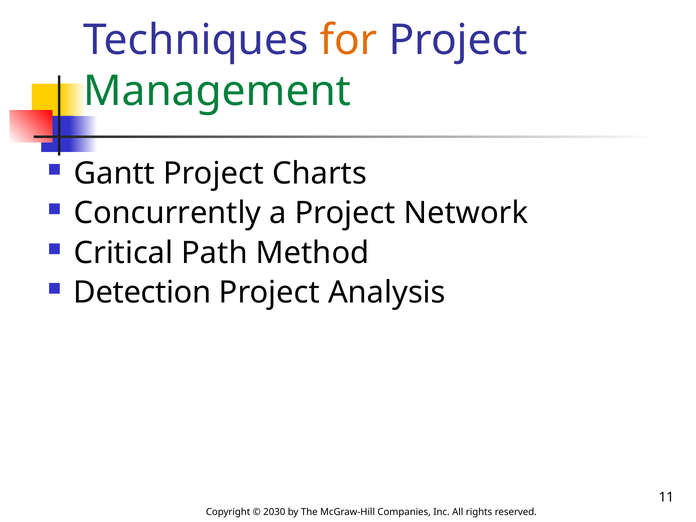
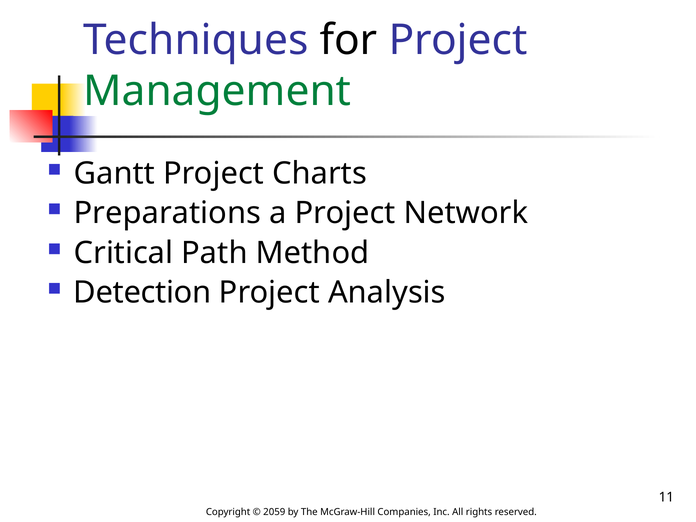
for colour: orange -> black
Concurrently: Concurrently -> Preparations
2030: 2030 -> 2059
